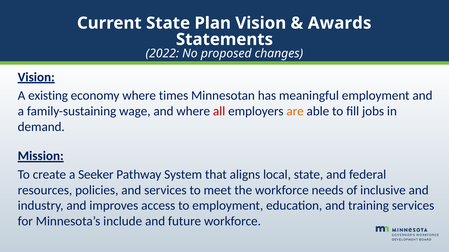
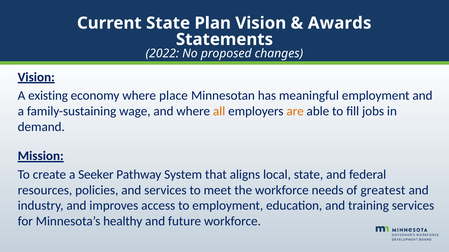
times: times -> place
all colour: red -> orange
inclusive: inclusive -> greatest
include: include -> healthy
